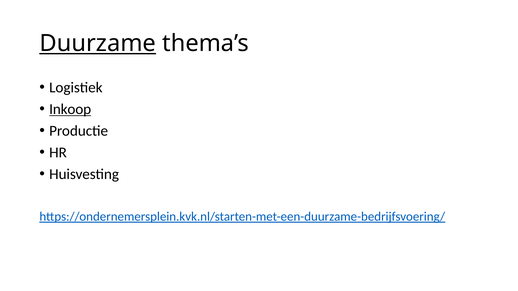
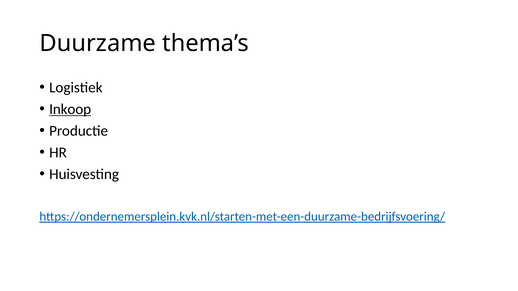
Duurzame underline: present -> none
